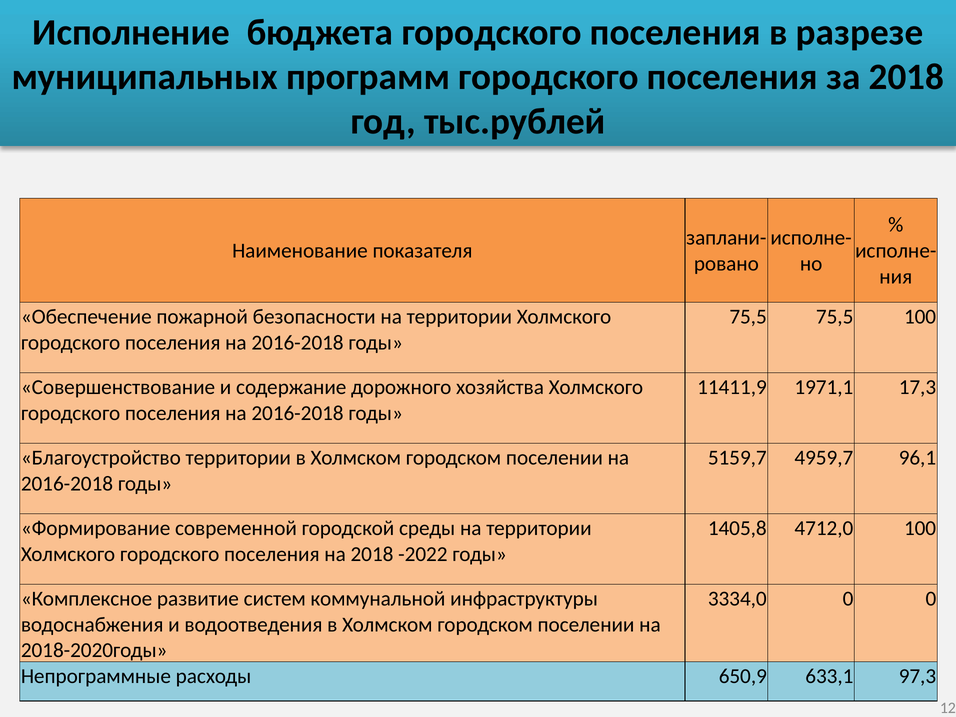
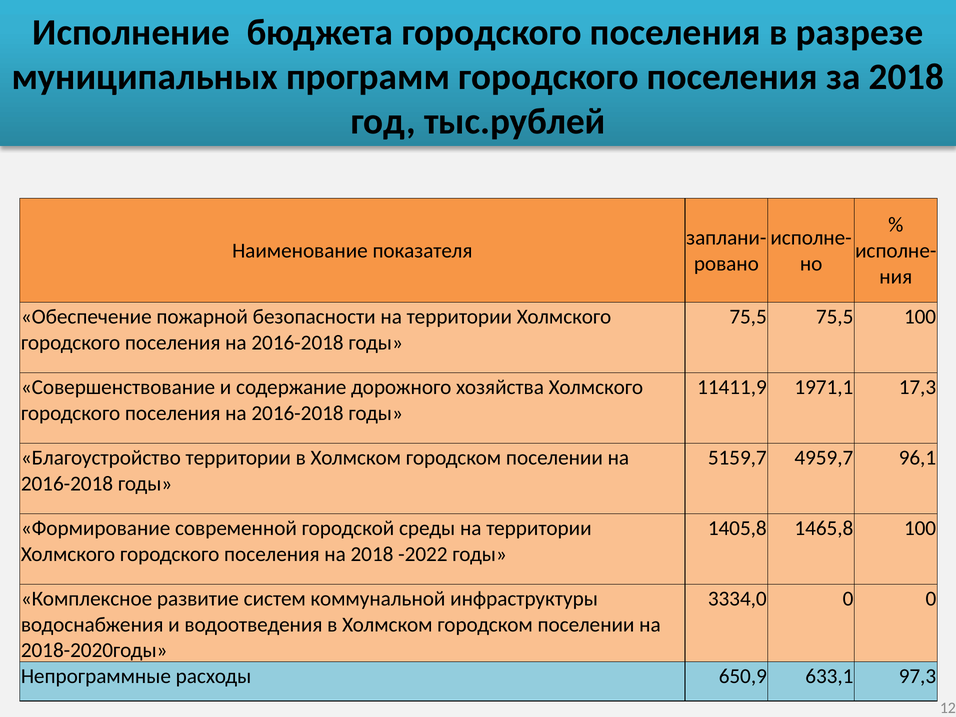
4712,0: 4712,0 -> 1465,8
